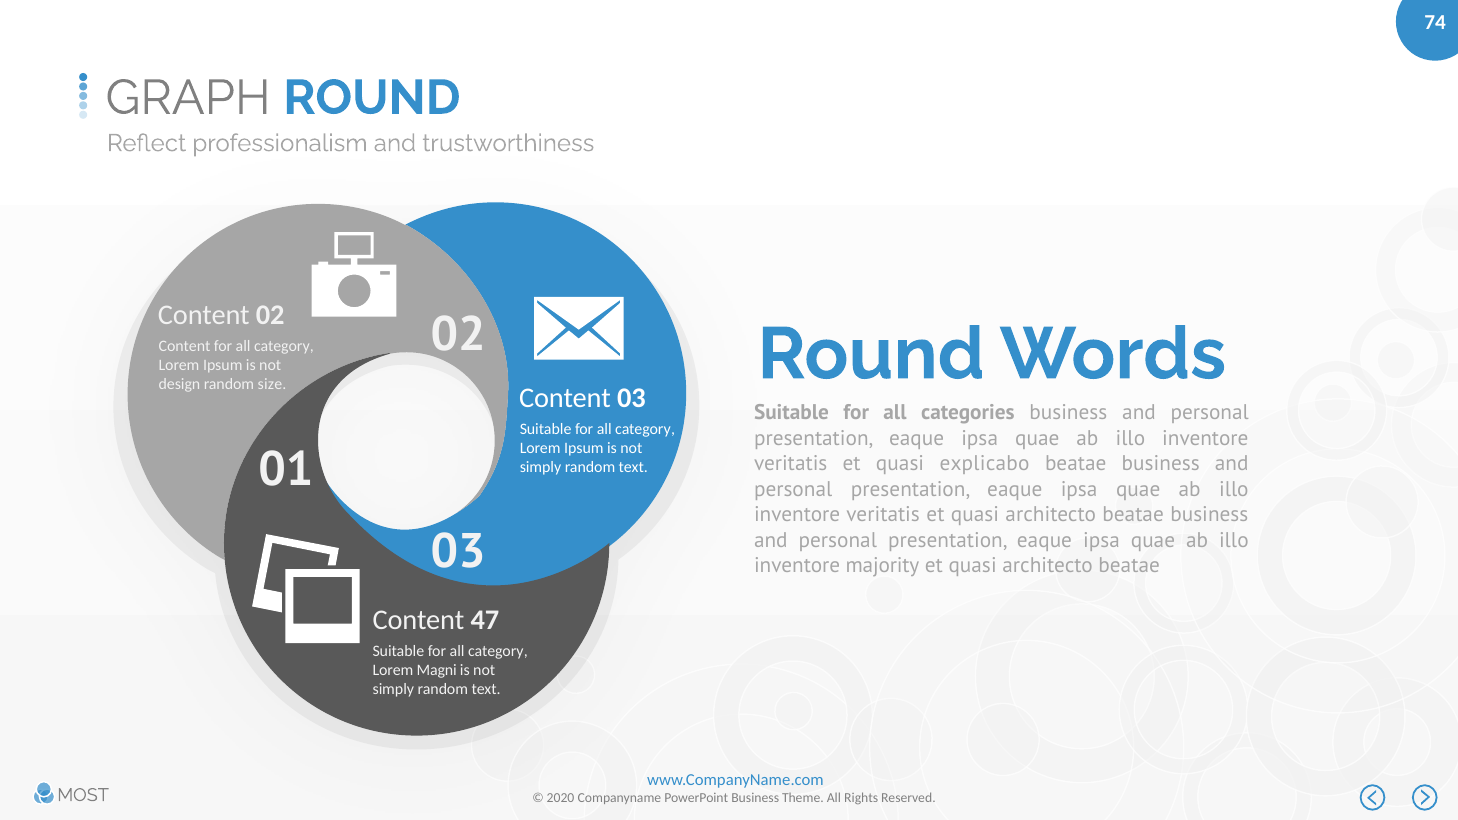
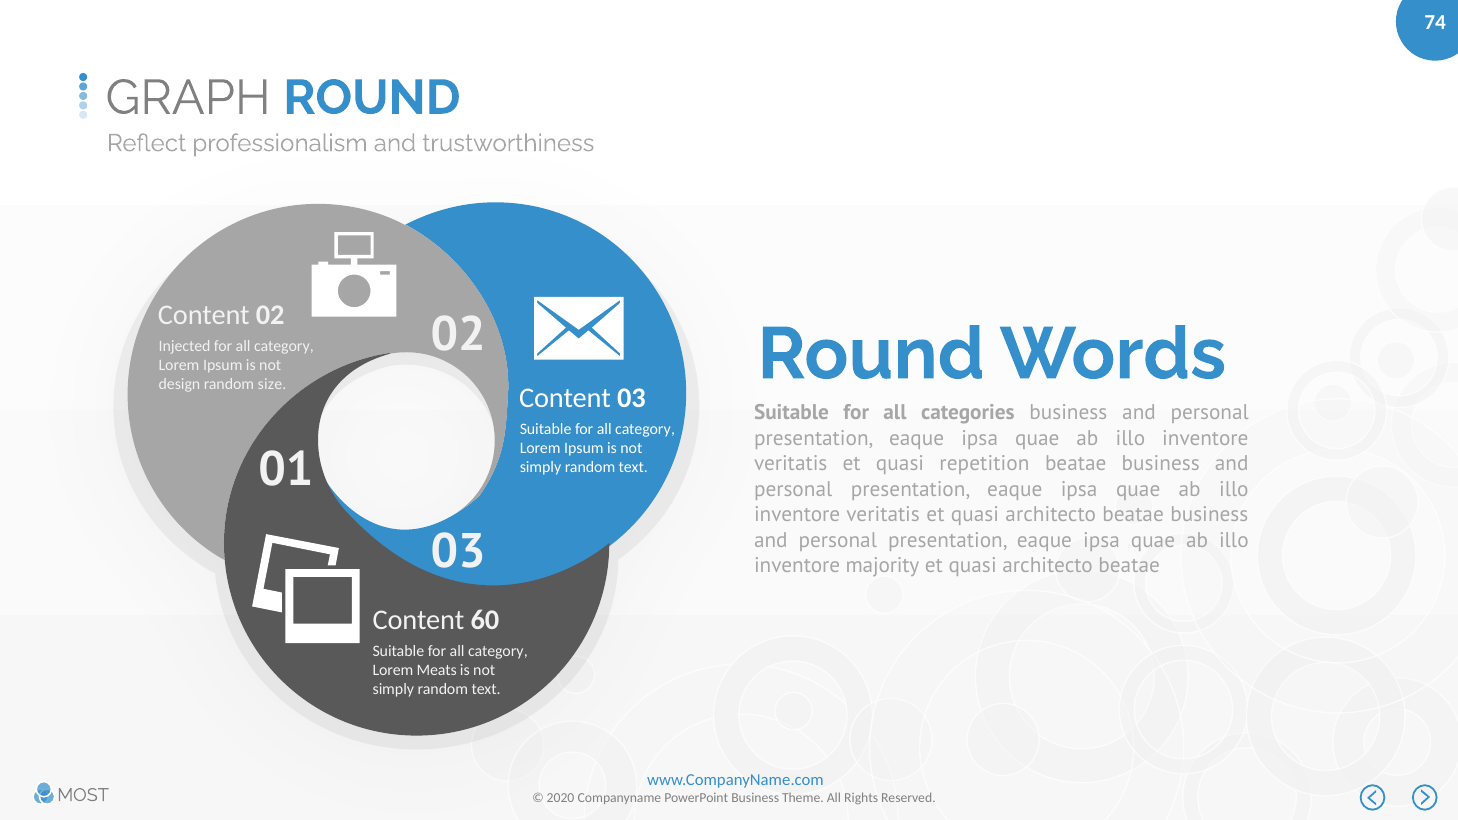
Content at (185, 347): Content -> Injected
explicabo: explicabo -> repetition
47: 47 -> 60
Magni: Magni -> Meats
